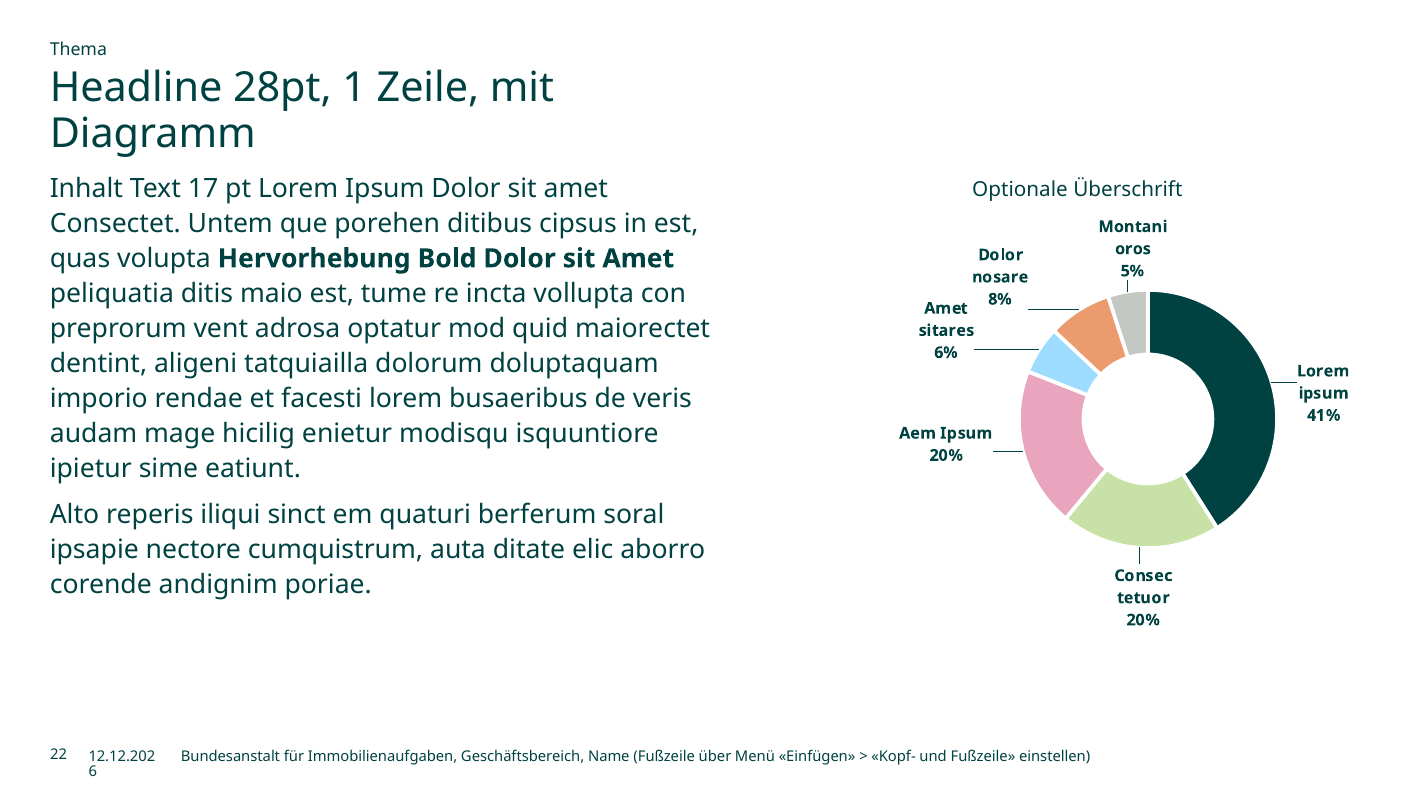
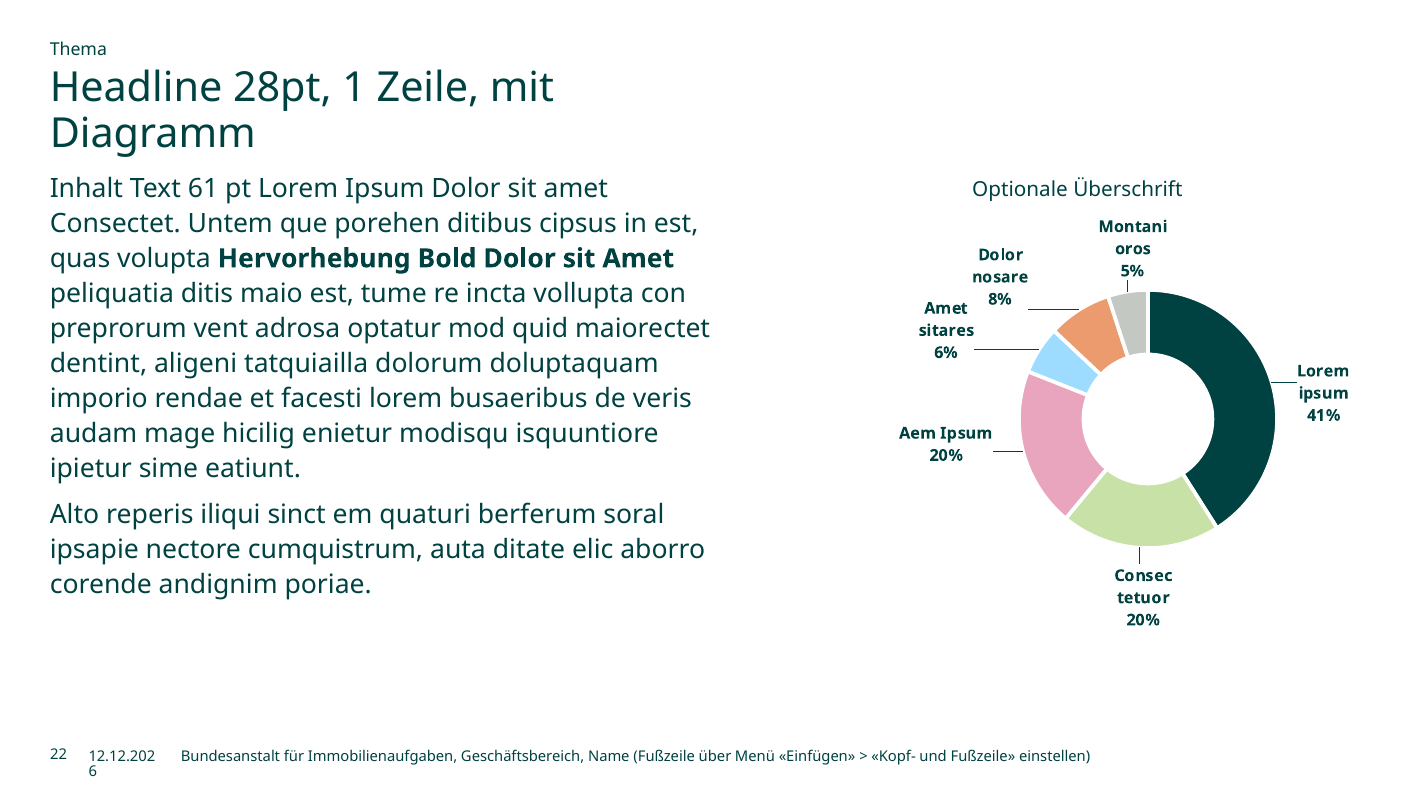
17: 17 -> 61
